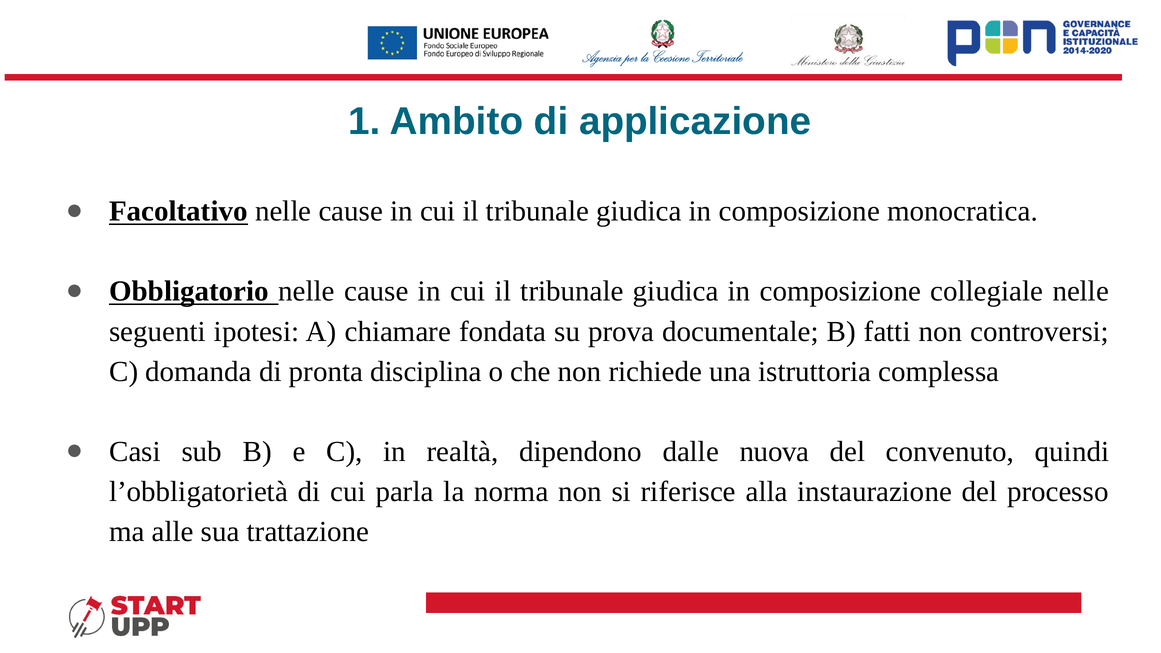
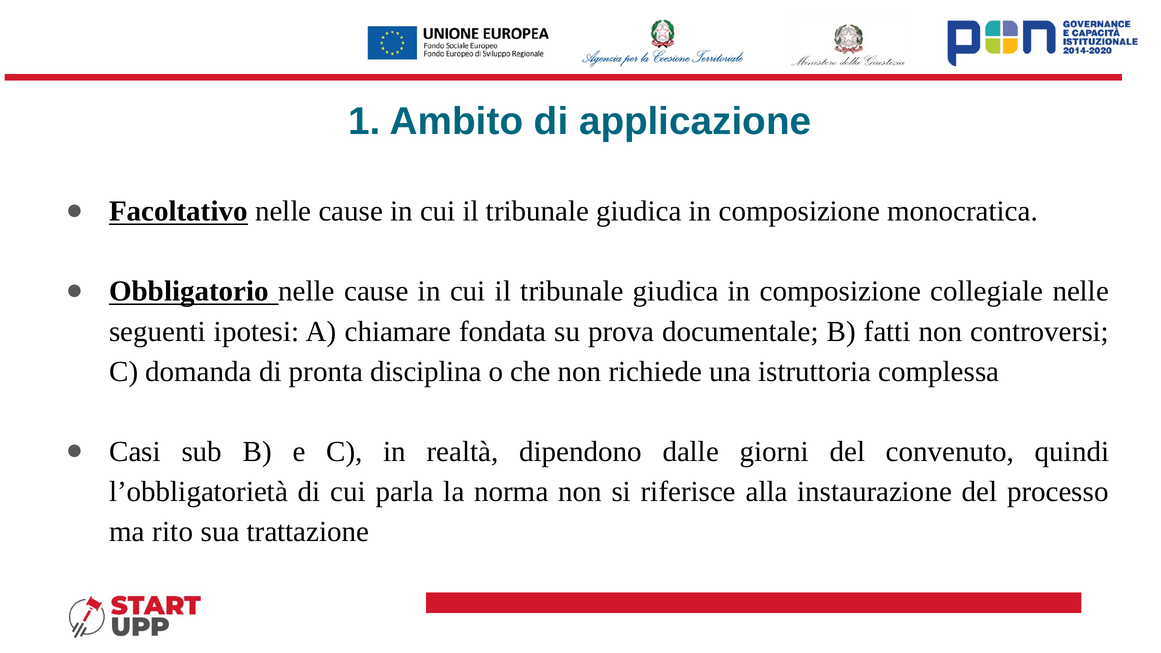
nuova: nuova -> giorni
alle: alle -> rito
